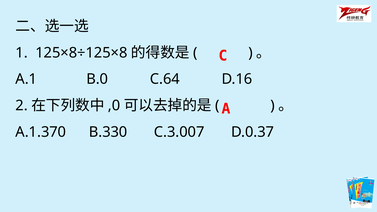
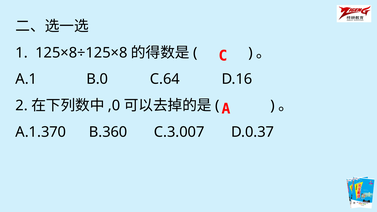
B.330: B.330 -> B.360
